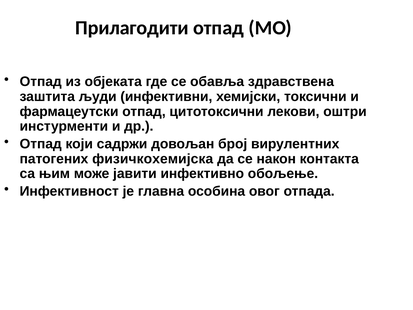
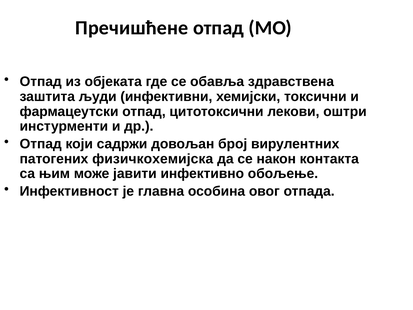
Прилагодити: Прилагодити -> Пречишћене
